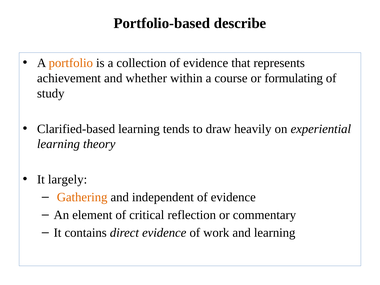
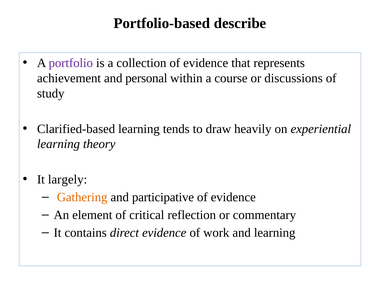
portfolio colour: orange -> purple
whether: whether -> personal
formulating: formulating -> discussions
independent: independent -> participative
